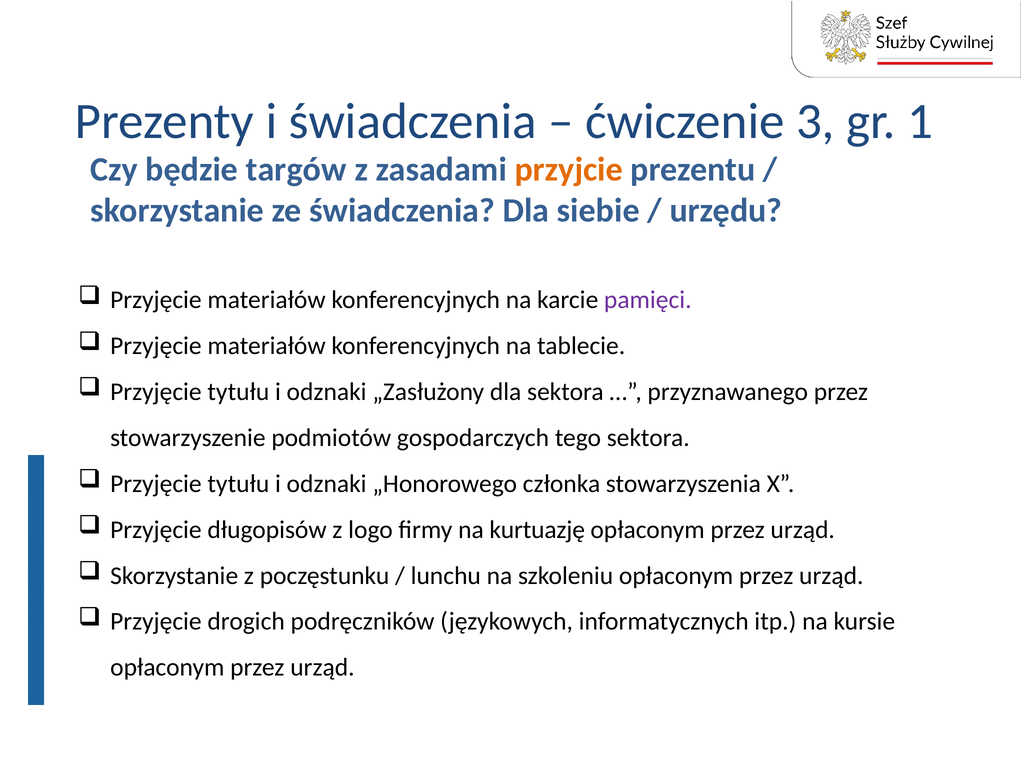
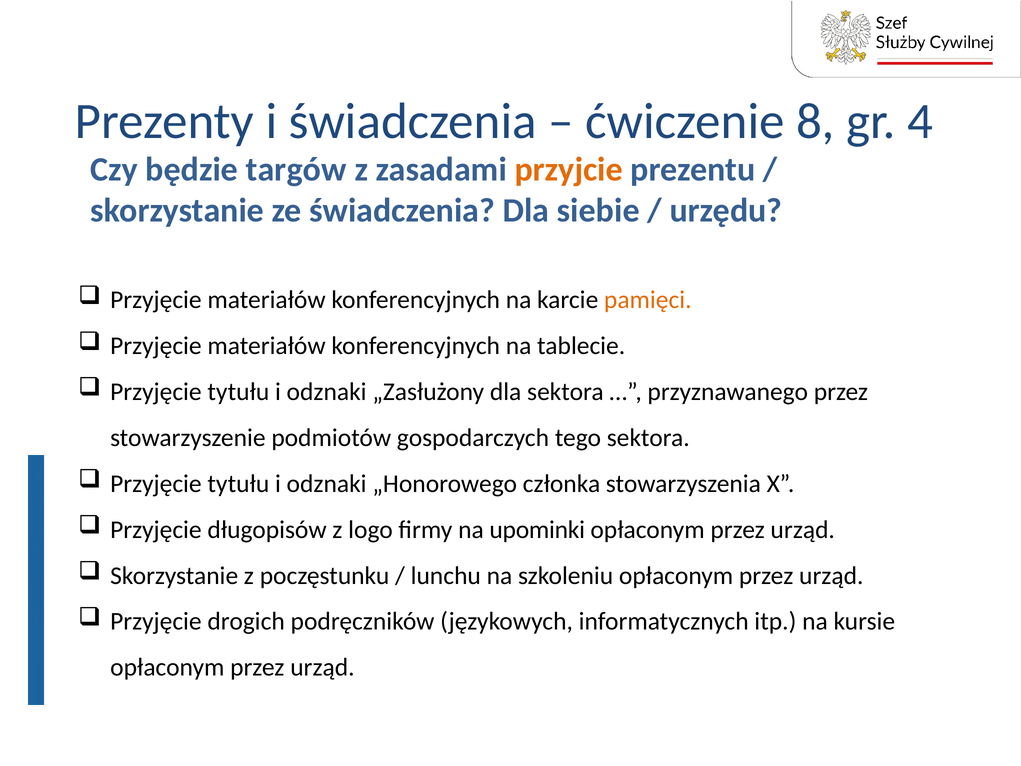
3: 3 -> 8
1: 1 -> 4
pamięci colour: purple -> orange
kurtuazję: kurtuazję -> upominki
